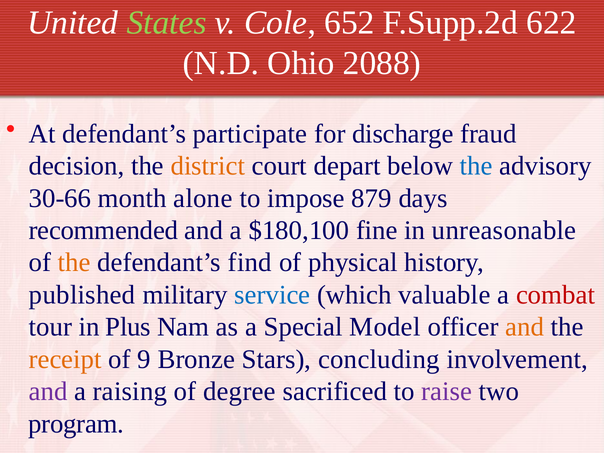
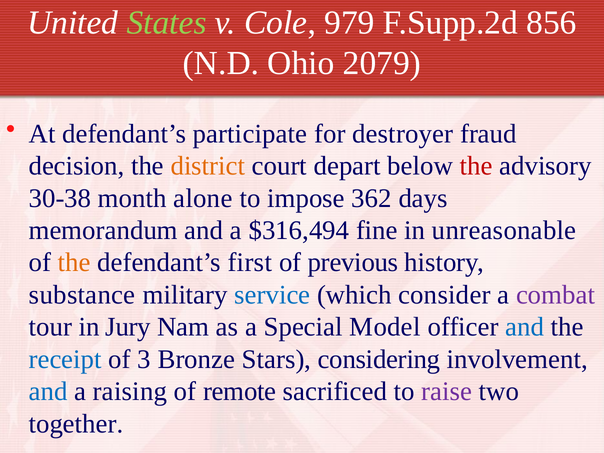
652: 652 -> 979
622: 622 -> 856
2088: 2088 -> 2079
discharge: discharge -> destroyer
the at (476, 166) colour: blue -> red
30-66: 30-66 -> 30-38
879: 879 -> 362
recommended: recommended -> memorandum
$180,100: $180,100 -> $316,494
find: find -> first
physical: physical -> previous
published: published -> substance
valuable: valuable -> consider
combat colour: red -> purple
Plus: Plus -> Jury
and at (525, 327) colour: orange -> blue
receipt colour: orange -> blue
9: 9 -> 3
concluding: concluding -> considering
and at (48, 391) colour: purple -> blue
degree: degree -> remote
program: program -> together
